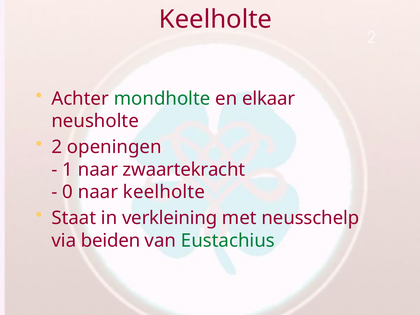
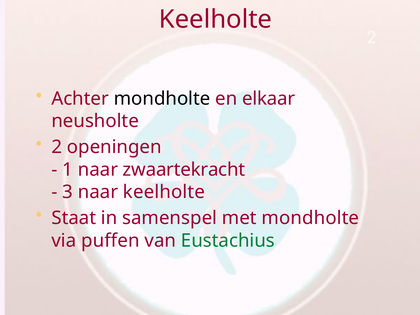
mondholte at (162, 99) colour: green -> black
0: 0 -> 3
verkleining: verkleining -> samenspel
met neusschelp: neusschelp -> mondholte
beiden: beiden -> puffen
